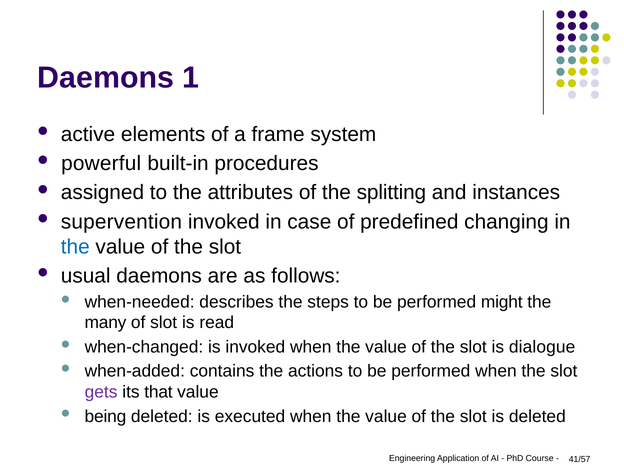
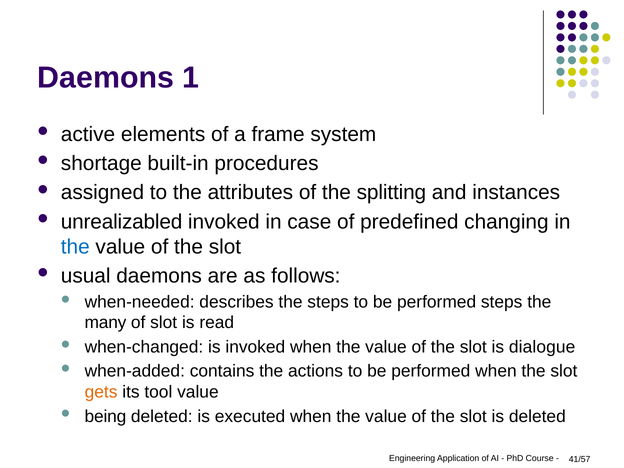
powerful: powerful -> shortage
supervention: supervention -> unrealizabled
performed might: might -> steps
gets colour: purple -> orange
that: that -> tool
